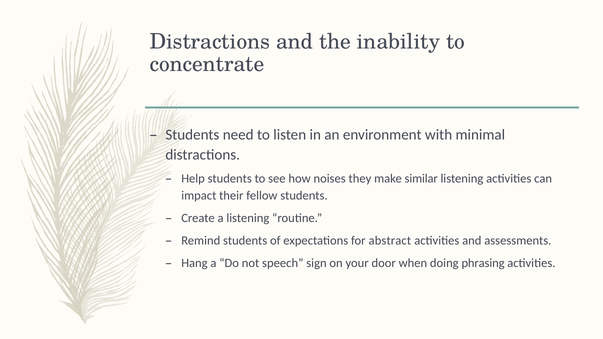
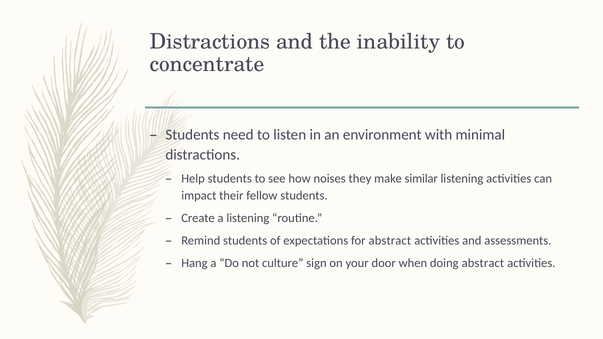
speech: speech -> culture
doing phrasing: phrasing -> abstract
